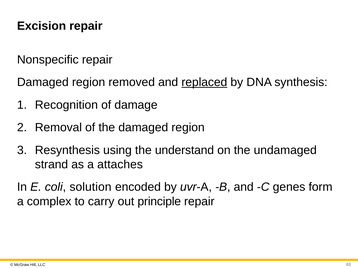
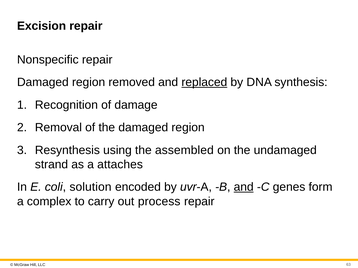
understand: understand -> assembled
and at (244, 187) underline: none -> present
principle: principle -> process
